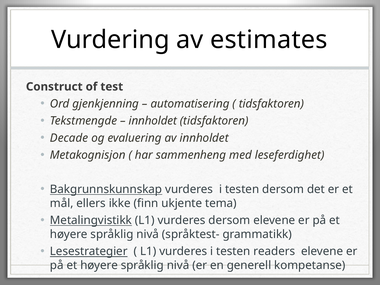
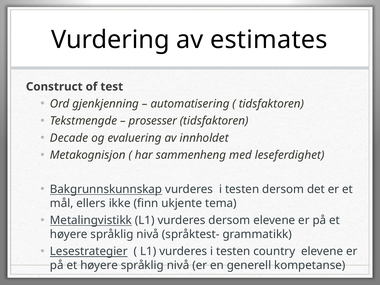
innholdet at (153, 121): innholdet -> prosesser
readers: readers -> country
